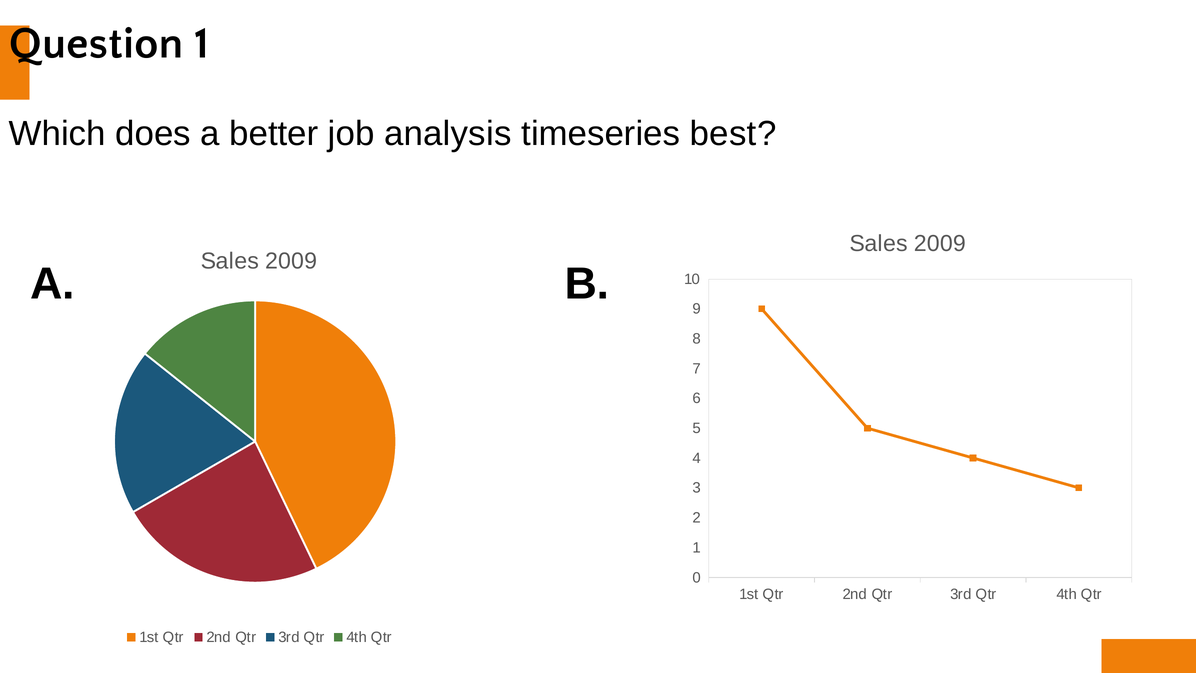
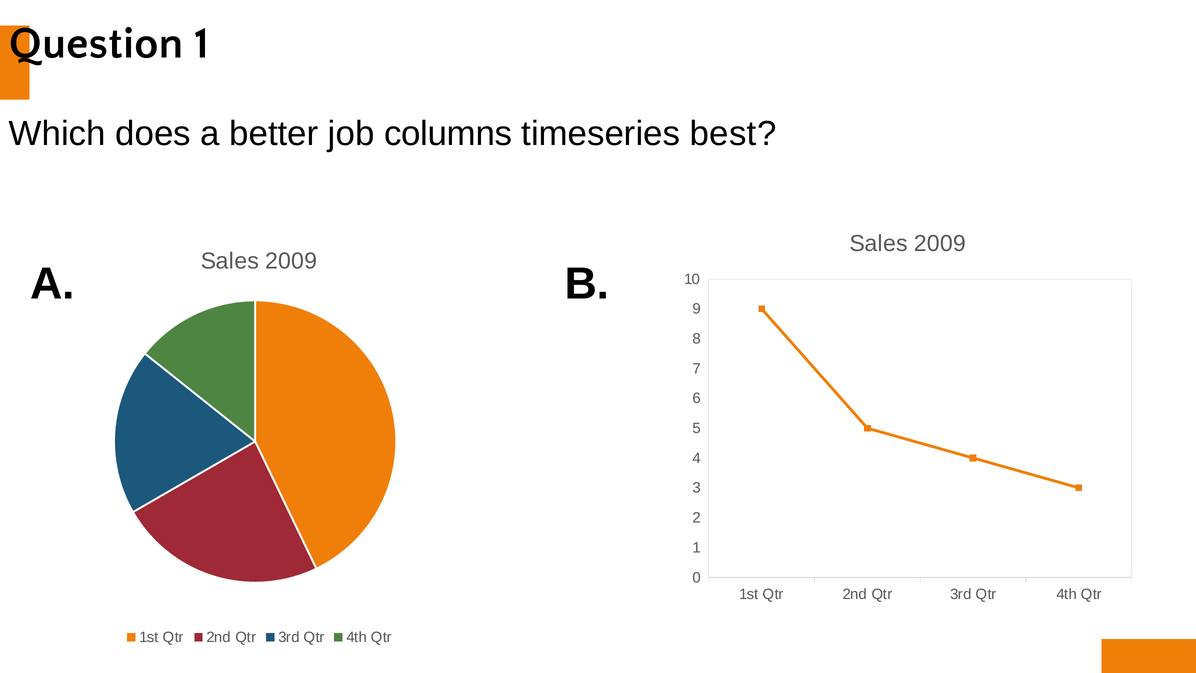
analysis: analysis -> columns
